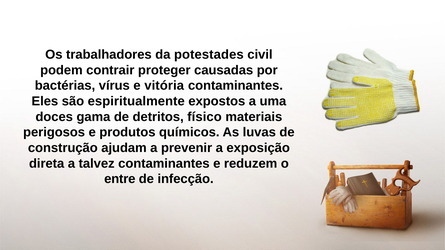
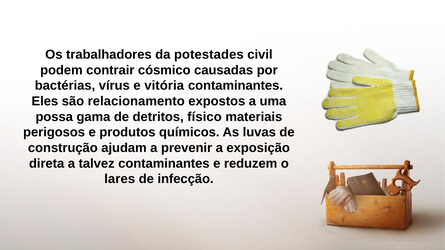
proteger: proteger -> cósmico
espiritualmente: espiritualmente -> relacionamento
doces: doces -> possa
entre: entre -> lares
